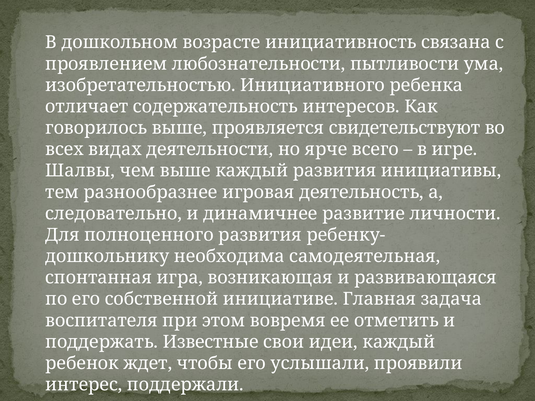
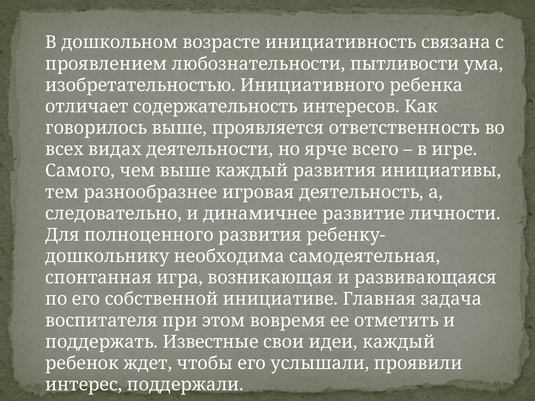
свидетельствуют: свидетельствуют -> ответственность
Шалвы: Шалвы -> Самого
